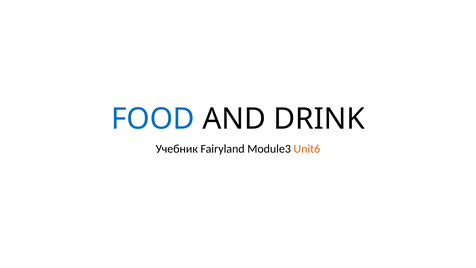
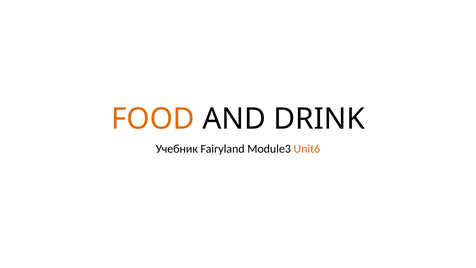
FOOD colour: blue -> orange
